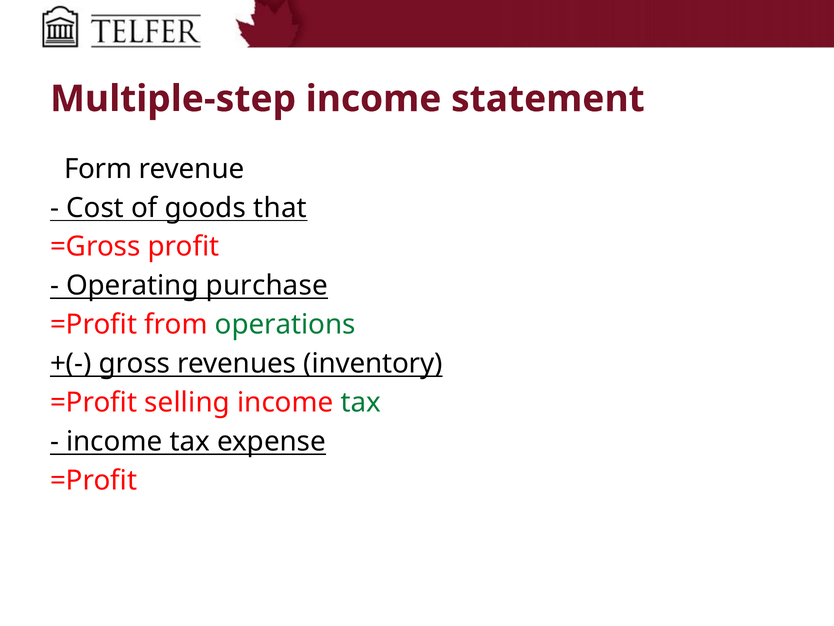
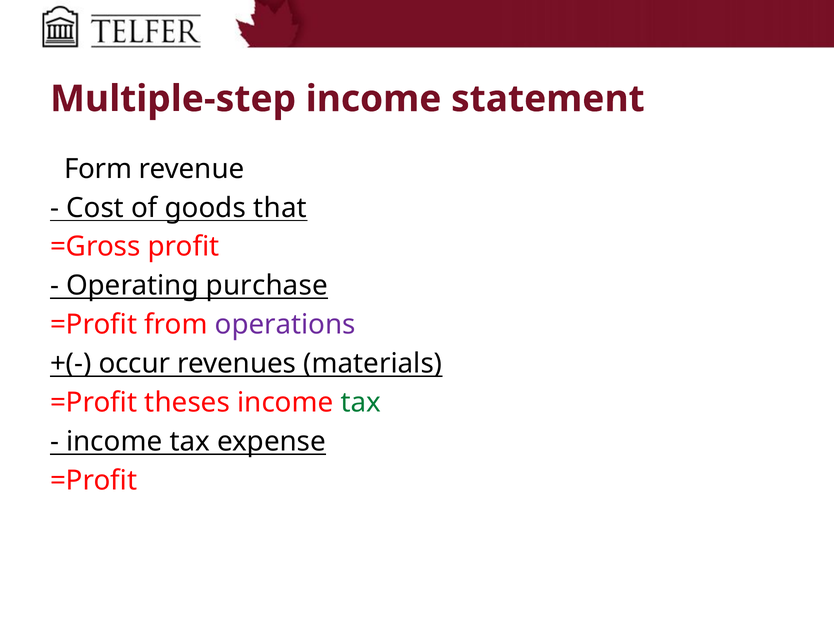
operations colour: green -> purple
gross: gross -> occur
inventory: inventory -> materials
selling: selling -> theses
